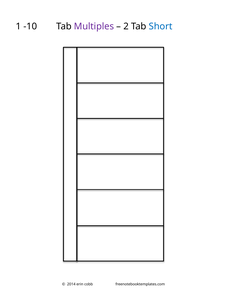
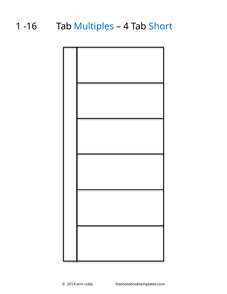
-10: -10 -> -16
Multiples colour: purple -> blue
2: 2 -> 4
